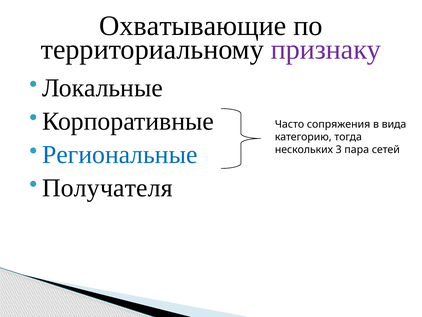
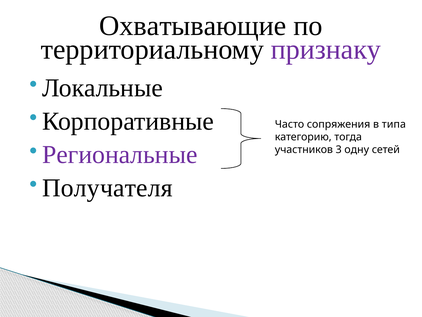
вида: вида -> типа
Региональные colour: blue -> purple
нескольких: нескольких -> участников
пара: пара -> одну
